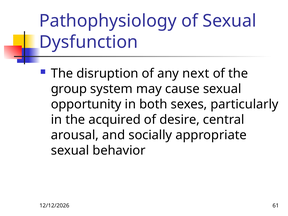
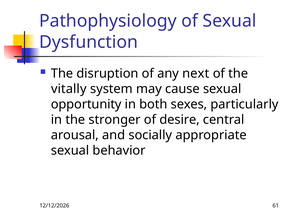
group: group -> vitally
acquired: acquired -> stronger
